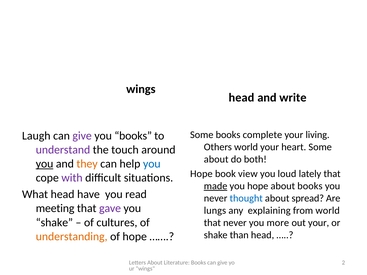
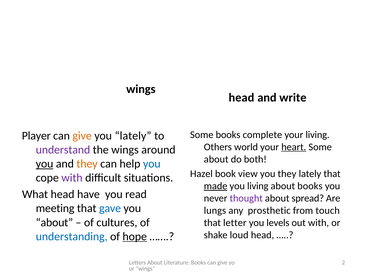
Laugh: Laugh -> Player
give at (82, 136) colour: purple -> orange
you books: books -> lately
heart underline: none -> present
the touch: touch -> wings
Hope at (201, 174): Hope -> Hazel
you loud: loud -> they
you hope: hope -> living
thought colour: blue -> purple
gave colour: purple -> blue
explaining: explaining -> prosthetic
from world: world -> touch
shake at (54, 223): shake -> about
that never: never -> letter
more: more -> levels
out your: your -> with
than: than -> loud
understanding colour: orange -> blue
hope at (135, 237) underline: none -> present
